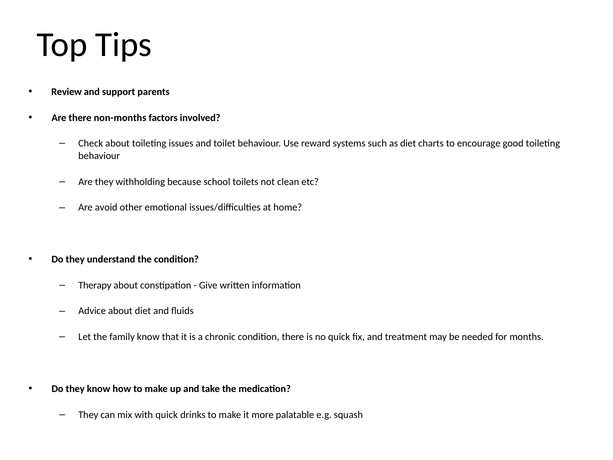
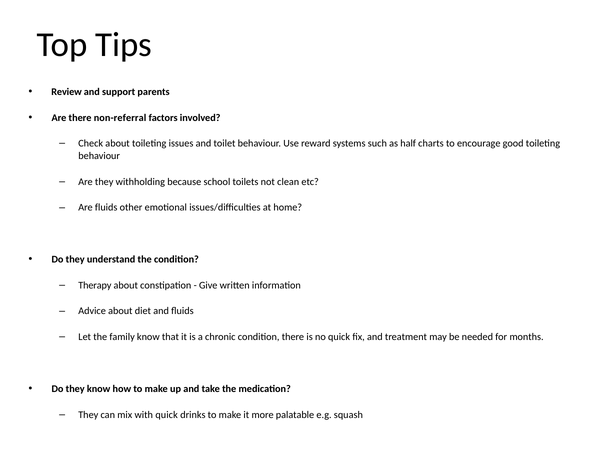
non-months: non-months -> non-referral
as diet: diet -> half
Are avoid: avoid -> fluids
